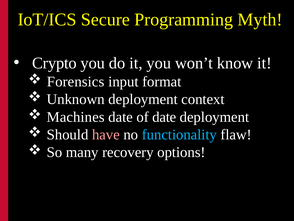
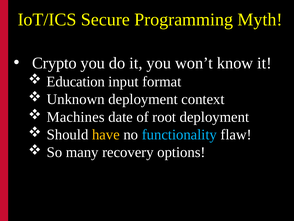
Forensics: Forensics -> Education
of date: date -> root
have colour: pink -> yellow
